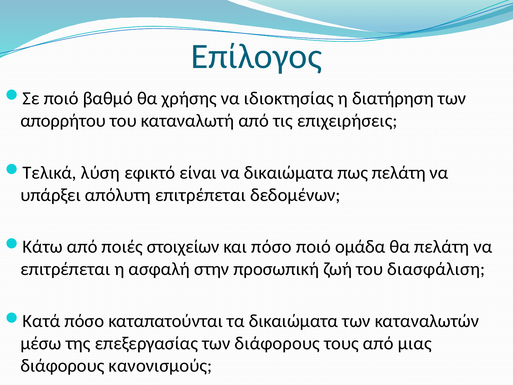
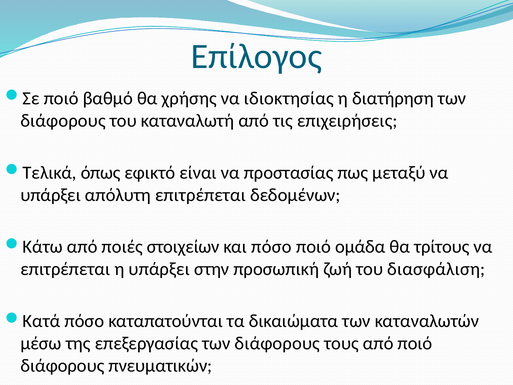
απορρήτου at (63, 121): απορρήτου -> διάφορους
λύση: λύση -> όπως
να δικαιώματα: δικαιώματα -> προστασίας
πως πελάτη: πελάτη -> μεταξύ
θα πελάτη: πελάτη -> τρίτους
η ασφαλή: ασφαλή -> υπάρξει
από μιας: μιας -> ποιό
κανονισμούς: κανονισμούς -> πνευματικών
